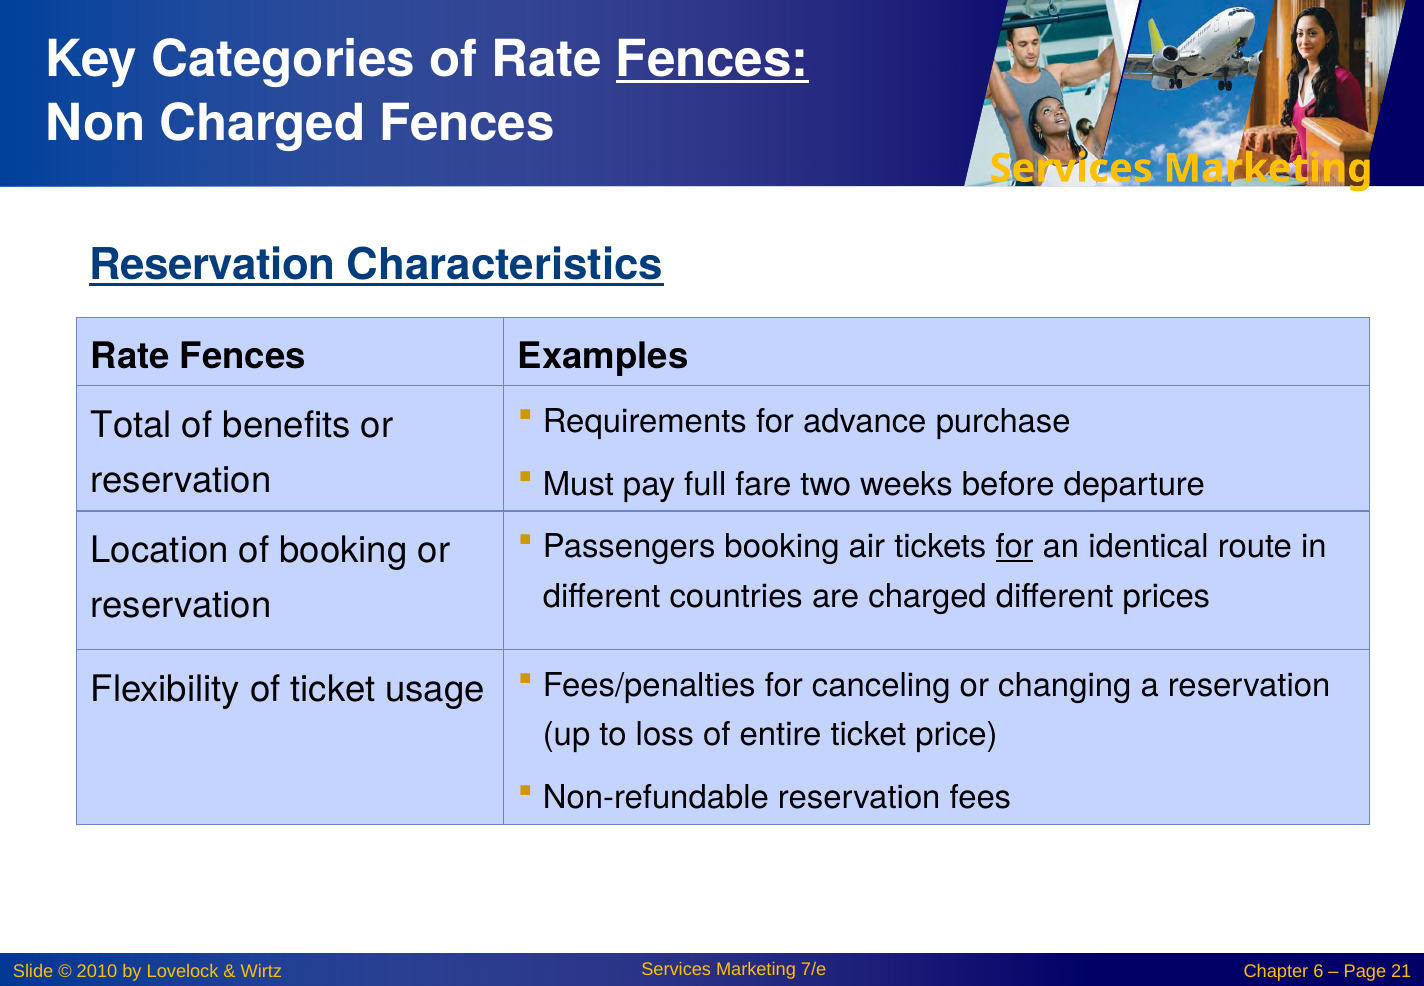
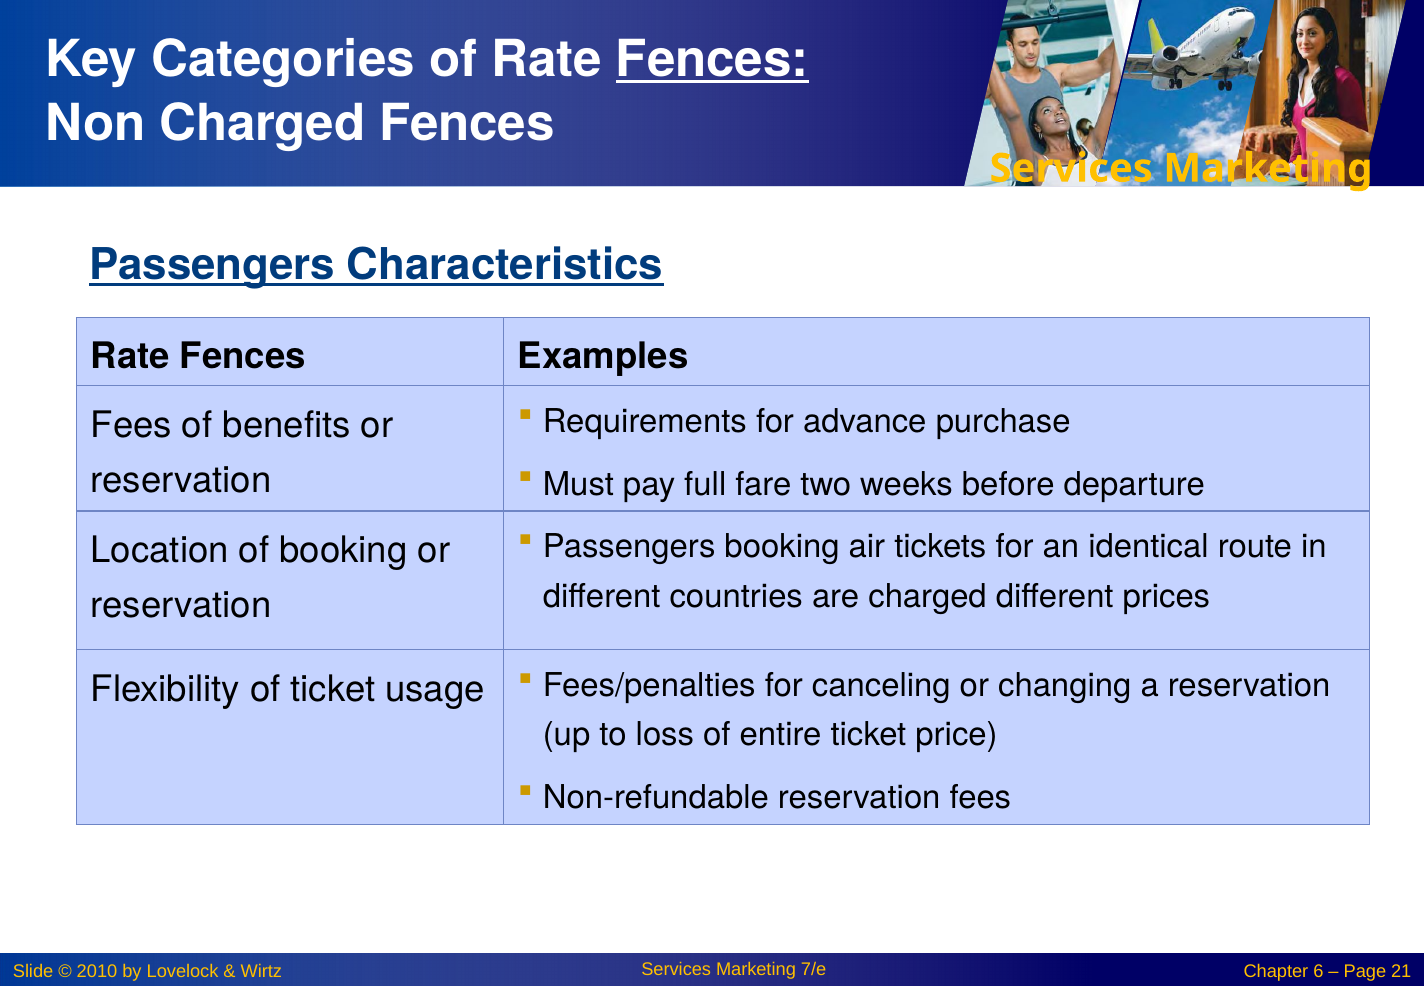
Reservation at (212, 265): Reservation -> Passengers
Total at (131, 425): Total -> Fees
for at (1015, 547) underline: present -> none
